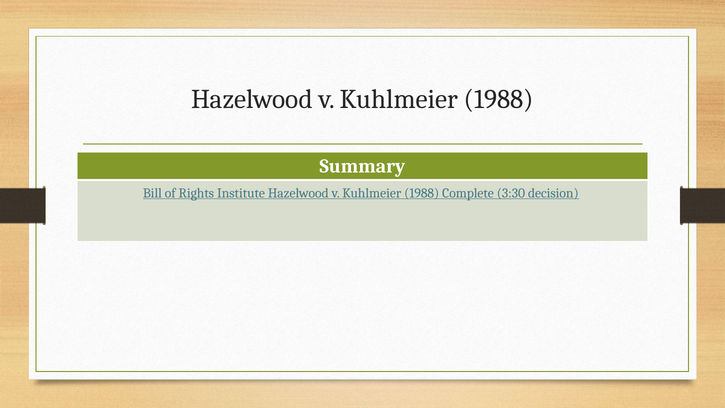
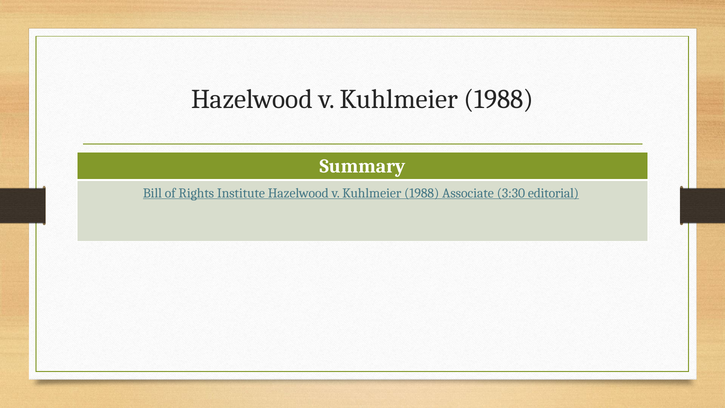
Complete: Complete -> Associate
decision: decision -> editorial
